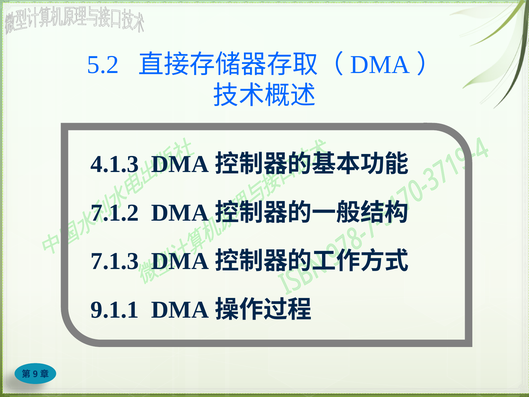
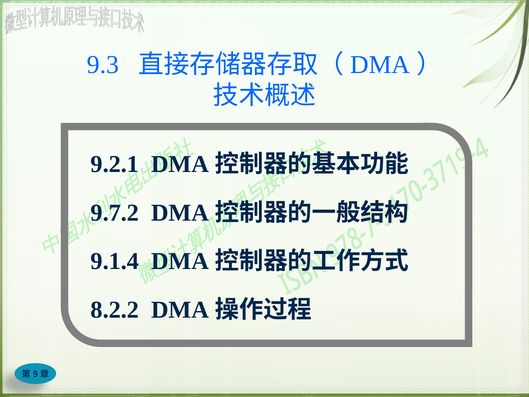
5.2: 5.2 -> 9.3
4.1.3: 4.1.3 -> 9.2.1
7.1.2: 7.1.2 -> 9.7.2
7.1.3: 7.1.3 -> 9.1.4
9.1.1: 9.1.1 -> 8.2.2
